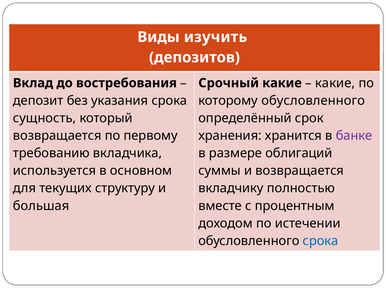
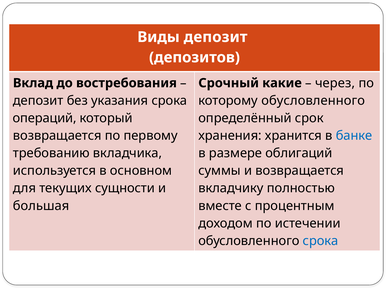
Виды изучить: изучить -> депозит
какие at (335, 83): какие -> через
сущность: сущность -> операций
банке colour: purple -> blue
структуру: структуру -> сущности
